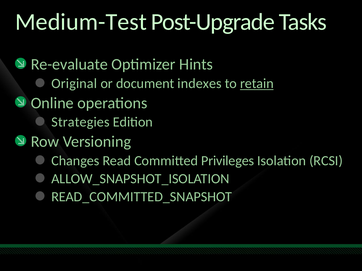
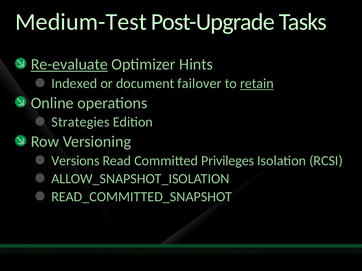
Re-evaluate underline: none -> present
Original: Original -> Indexed
indexes: indexes -> failover
Changes: Changes -> Versions
